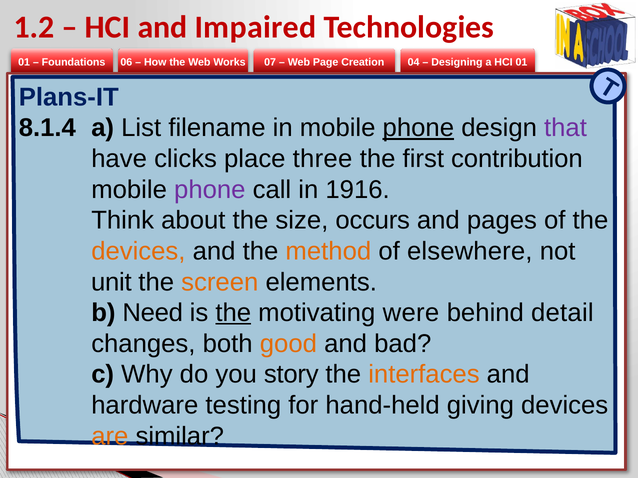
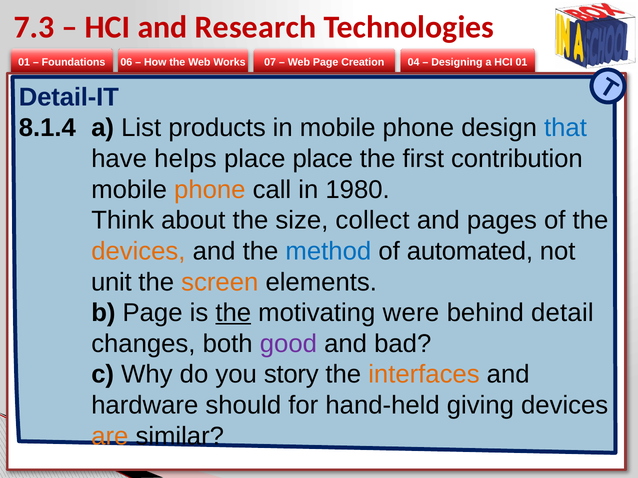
1.2: 1.2 -> 7.3
Impaired: Impaired -> Research
Plans-IT: Plans-IT -> Detail-IT
filename: filename -> products
phone at (418, 128) underline: present -> none
that colour: purple -> blue
clicks: clicks -> helps
place three: three -> place
phone at (210, 190) colour: purple -> orange
1916: 1916 -> 1980
occurs: occurs -> collect
method colour: orange -> blue
elsewhere: elsewhere -> automated
b Need: Need -> Page
good colour: orange -> purple
testing: testing -> should
